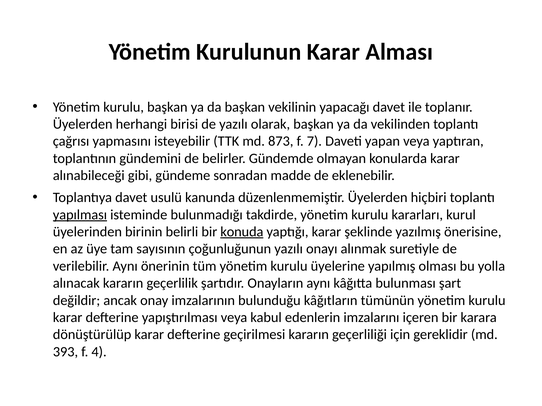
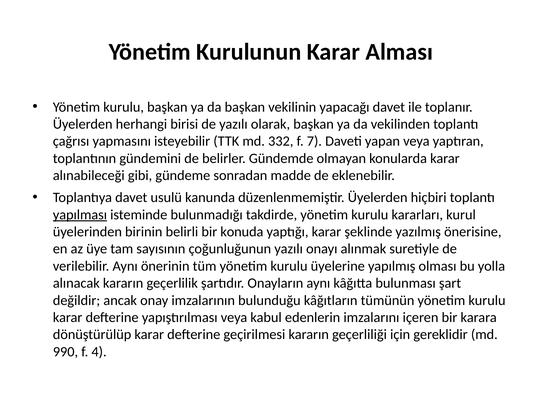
873: 873 -> 332
konuda underline: present -> none
393: 393 -> 990
